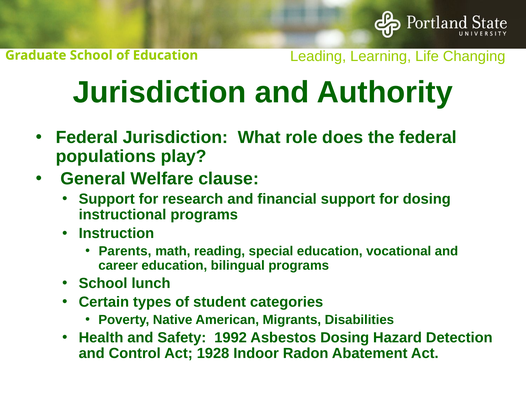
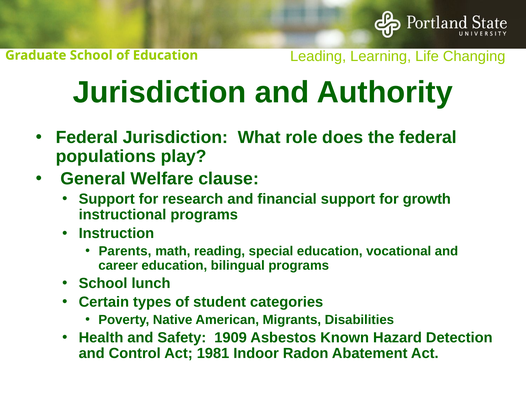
for dosing: dosing -> growth
1992: 1992 -> 1909
Asbestos Dosing: Dosing -> Known
1928: 1928 -> 1981
